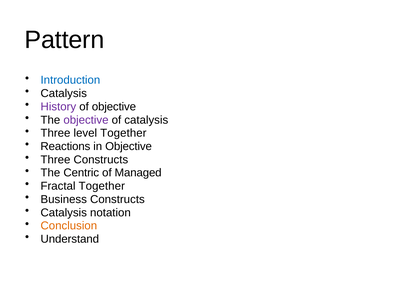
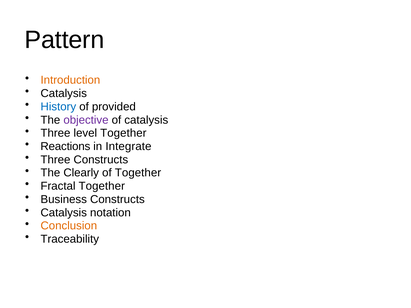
Introduction colour: blue -> orange
History colour: purple -> blue
of objective: objective -> provided
in Objective: Objective -> Integrate
Centric: Centric -> Clearly
of Managed: Managed -> Together
Understand: Understand -> Traceability
